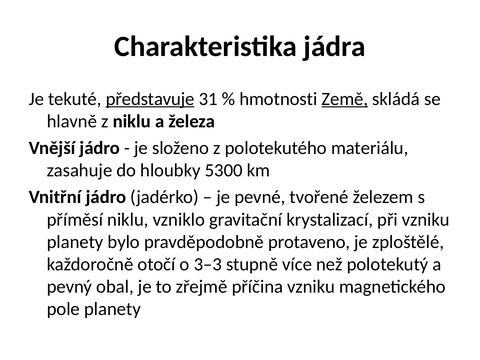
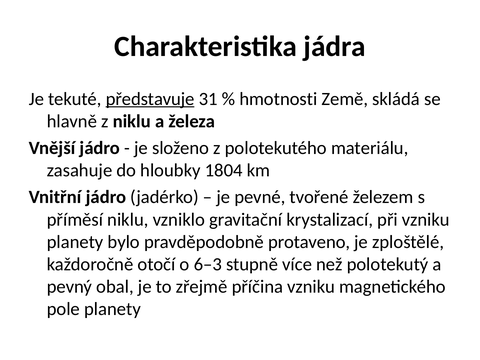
Země underline: present -> none
5300: 5300 -> 1804
3–3: 3–3 -> 6–3
